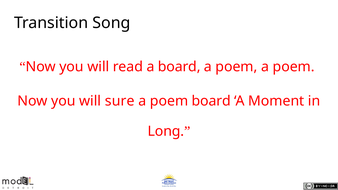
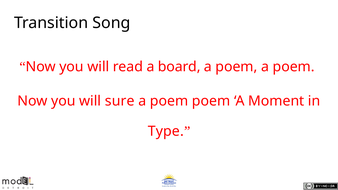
poem board: board -> poem
Long: Long -> Type
